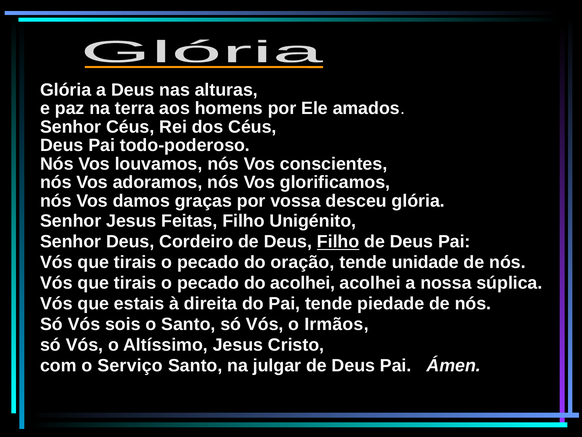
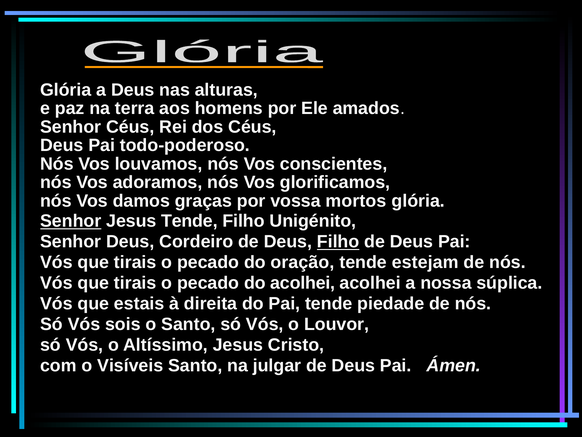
desceu: desceu -> mortos
Senhor at (71, 221) underline: none -> present
Jesus Feitas: Feitas -> Tende
unidade: unidade -> estejam
Irmãos: Irmãos -> Louvor
Serviço: Serviço -> Visíveis
